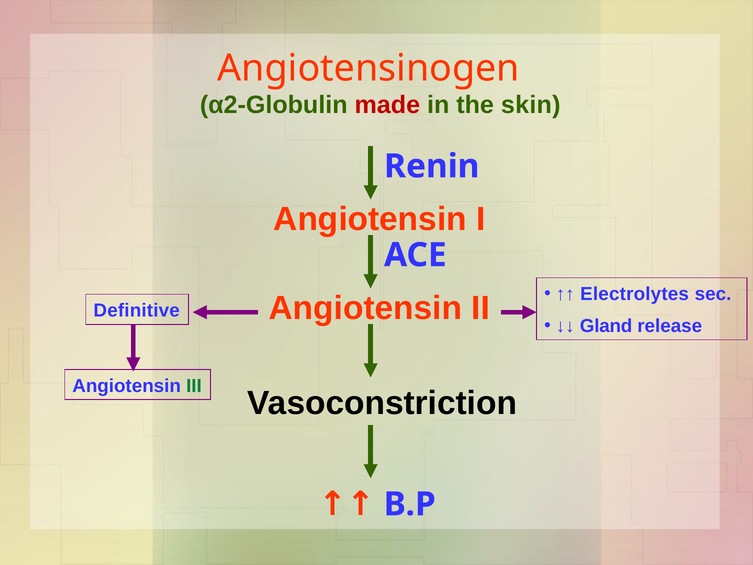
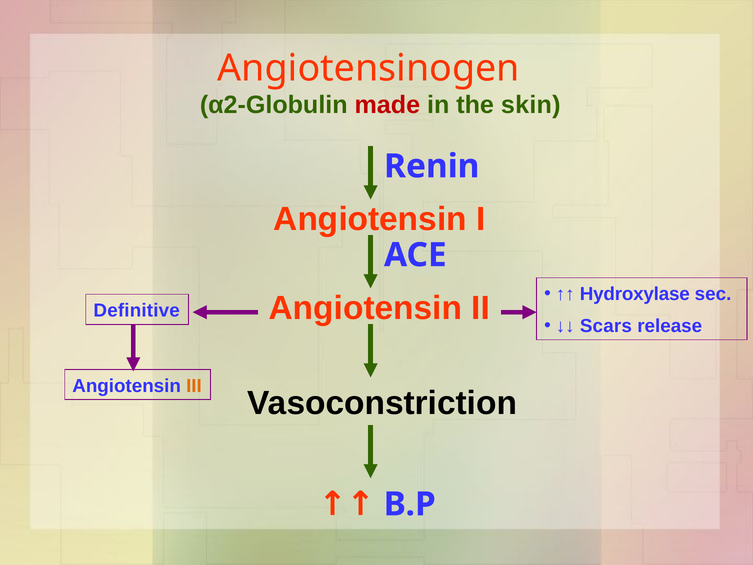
Electrolytes: Electrolytes -> Hydroxylase
Gland: Gland -> Scars
III colour: green -> orange
